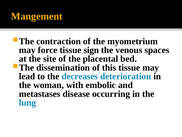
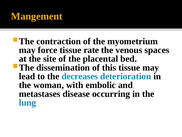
sign: sign -> rate
